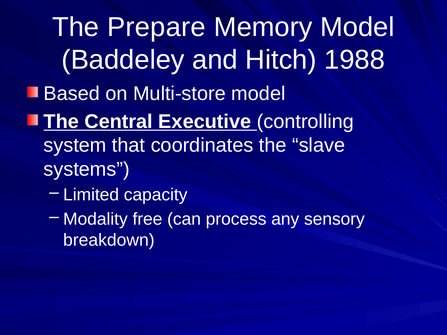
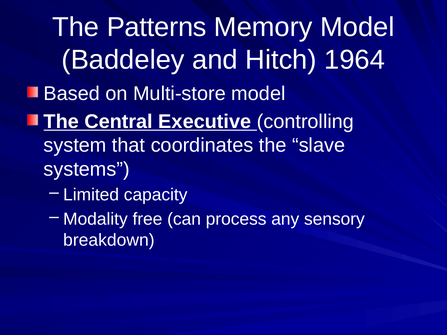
Prepare: Prepare -> Patterns
1988: 1988 -> 1964
